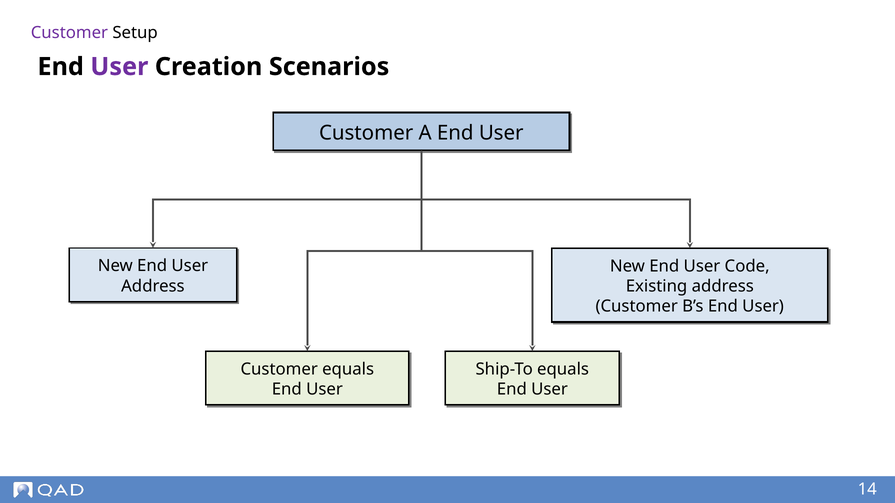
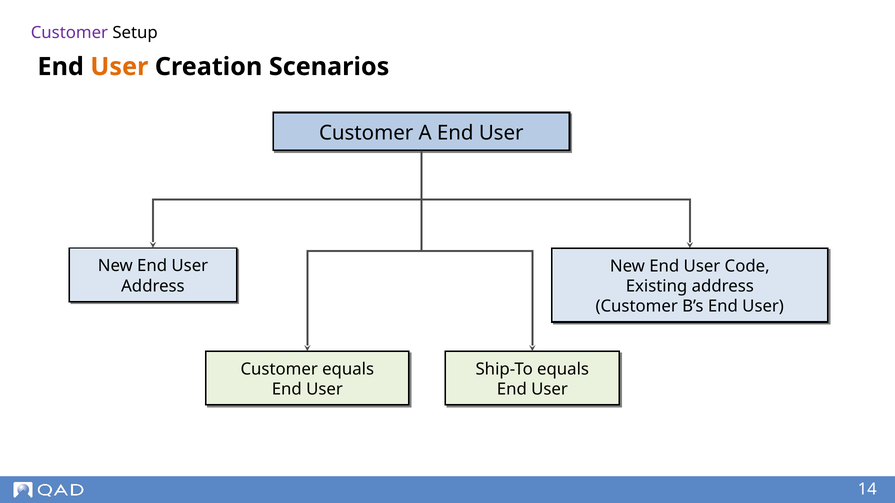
User at (119, 67) colour: purple -> orange
